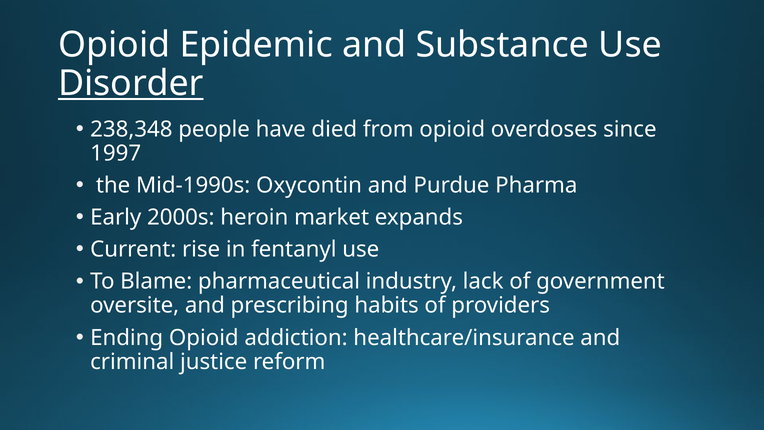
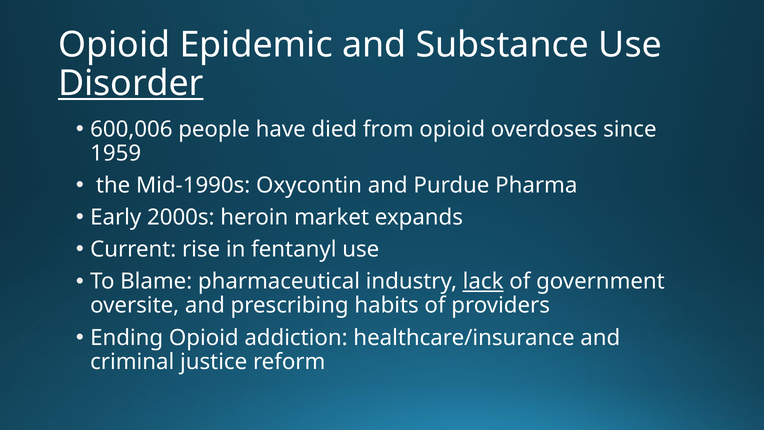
238,348: 238,348 -> 600,006
1997: 1997 -> 1959
lack underline: none -> present
